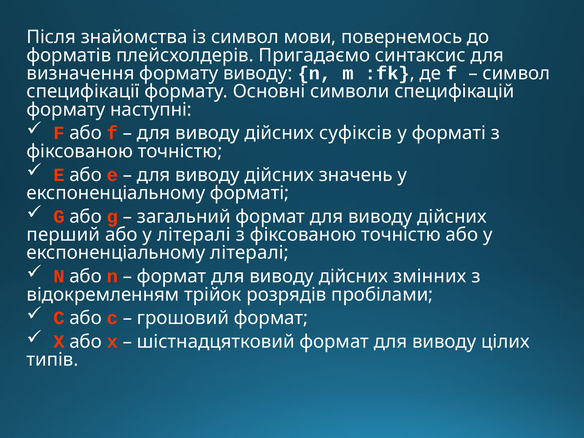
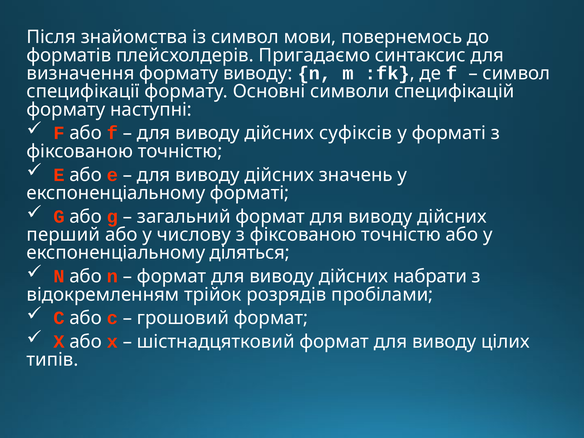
у літералі: літералі -> числову
експоненціальному літералі: літералі -> діляться
змінних: змінних -> набрати
